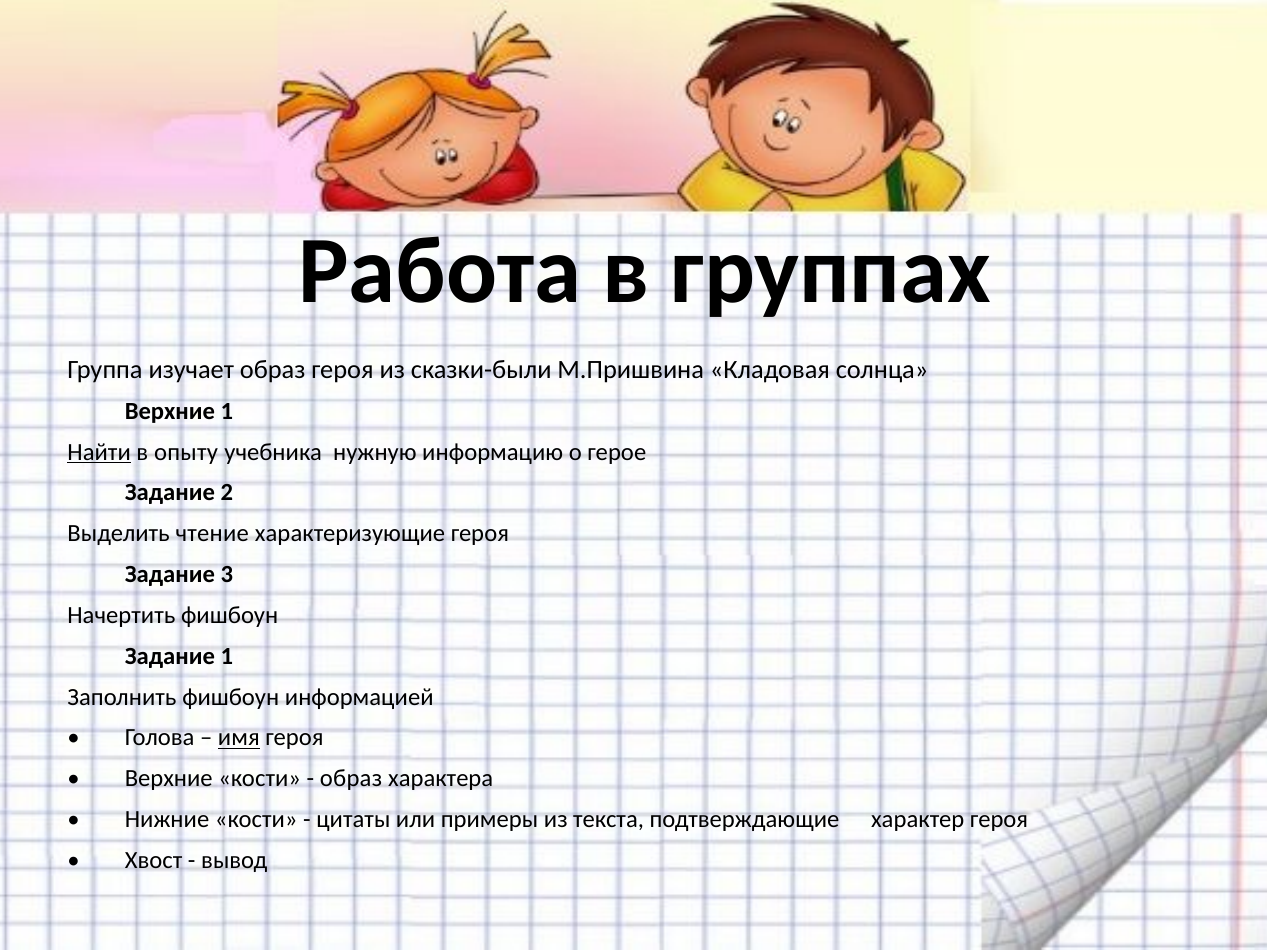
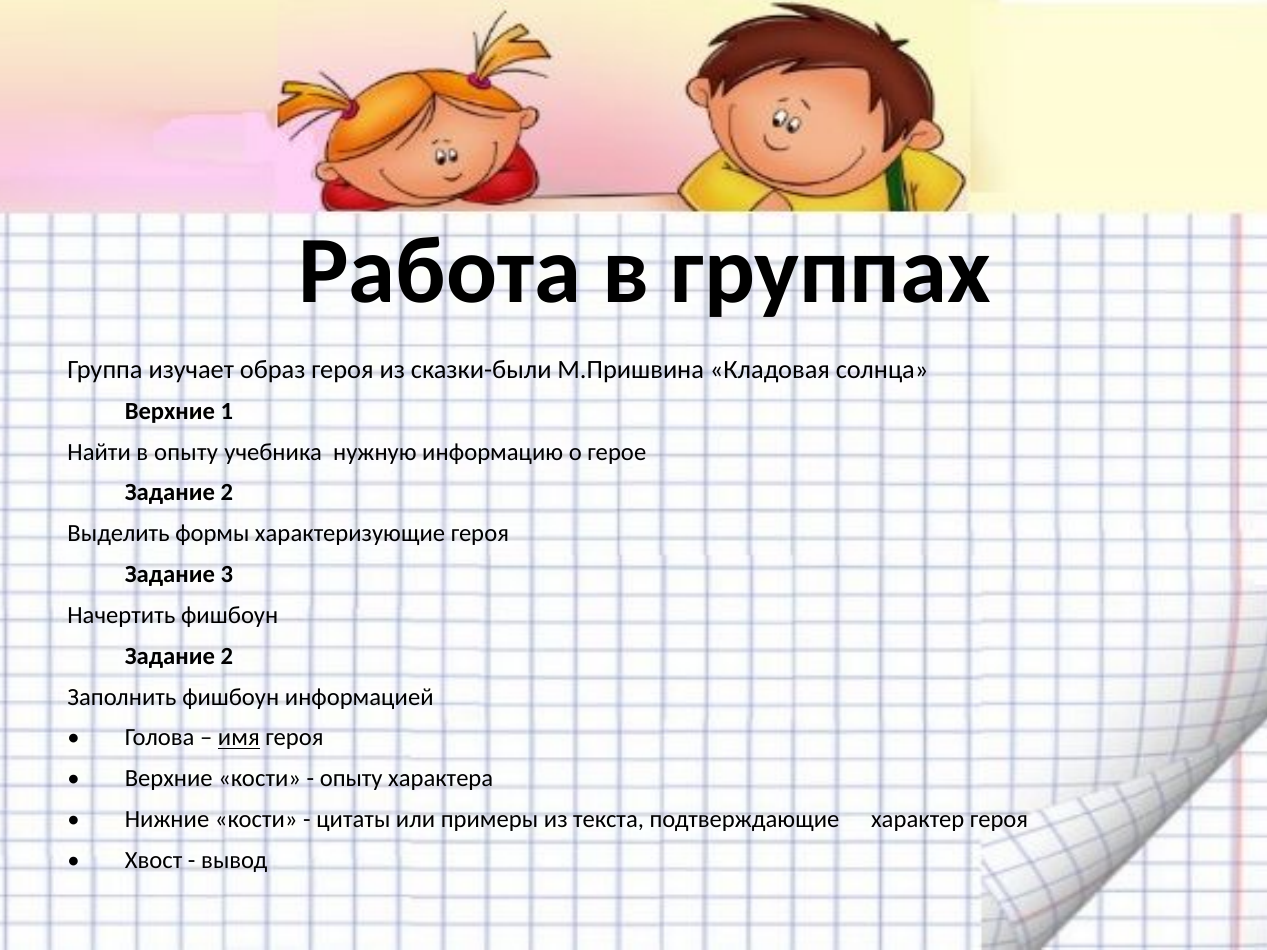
Найти underline: present -> none
чтение: чтение -> формы
1 at (227, 656): 1 -> 2
образ at (351, 779): образ -> опыту
